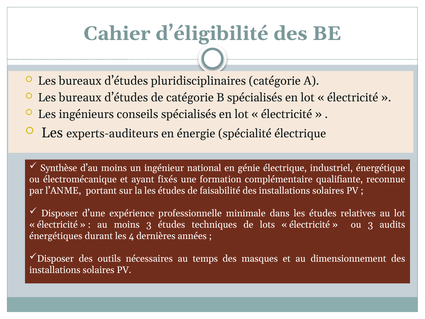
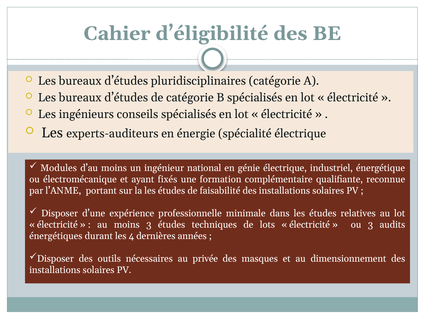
Synthèse: Synthèse -> Modules
temps: temps -> privée
